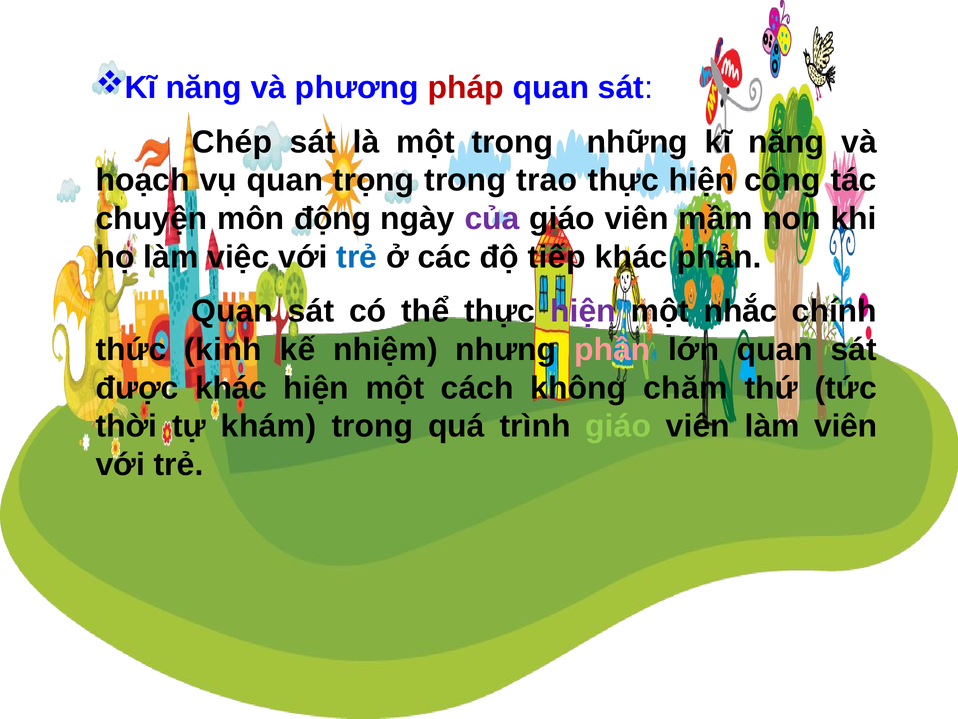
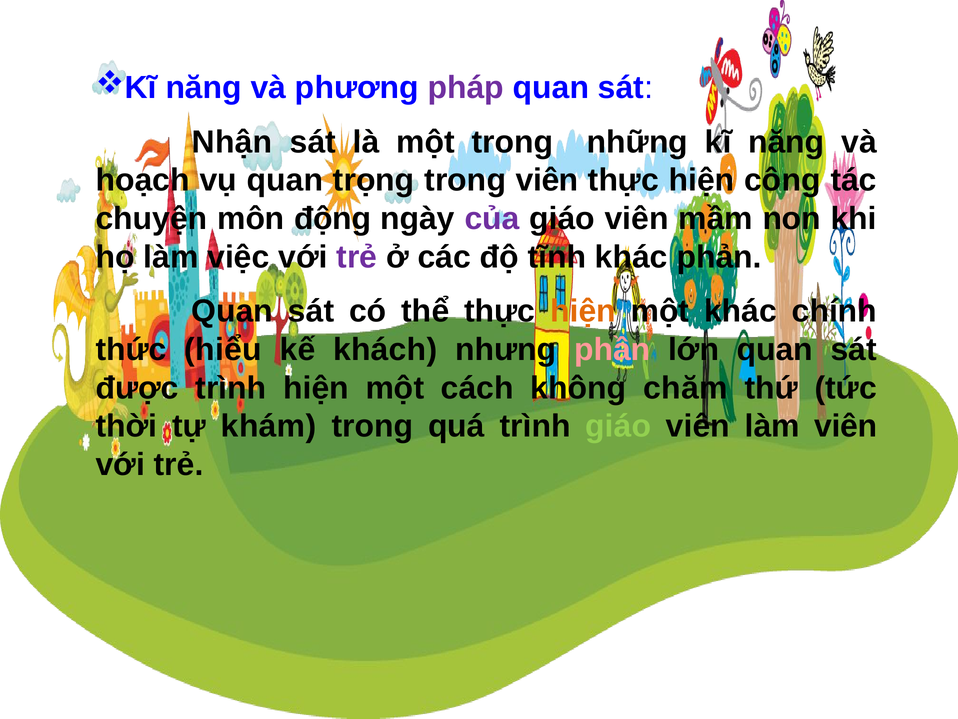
pháp colour: red -> purple
Chép: Chép -> Nhận
trong trao: trao -> viên
trẻ at (357, 257) colour: blue -> purple
tiếp: tiếp -> tĩnh
hiện at (583, 311) colour: purple -> orange
một nhắc: nhắc -> khác
kinh: kinh -> hiểu
nhiệm: nhiệm -> khách
được khác: khác -> trình
